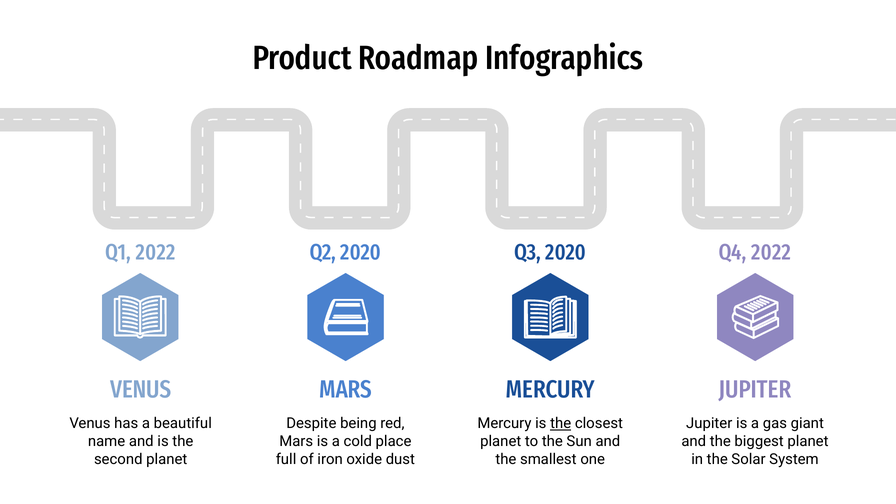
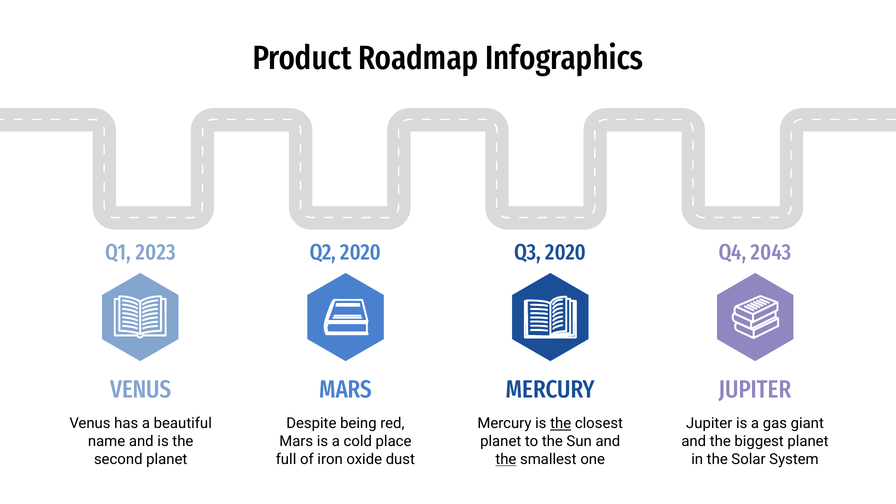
Q1 2022: 2022 -> 2023
Q4 2022: 2022 -> 2043
the at (506, 459) underline: none -> present
